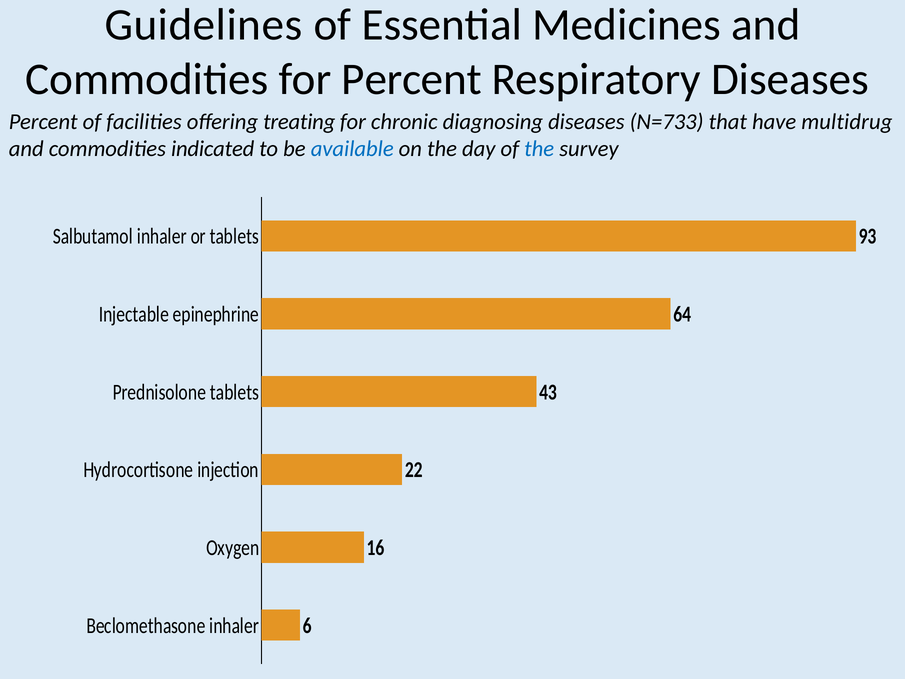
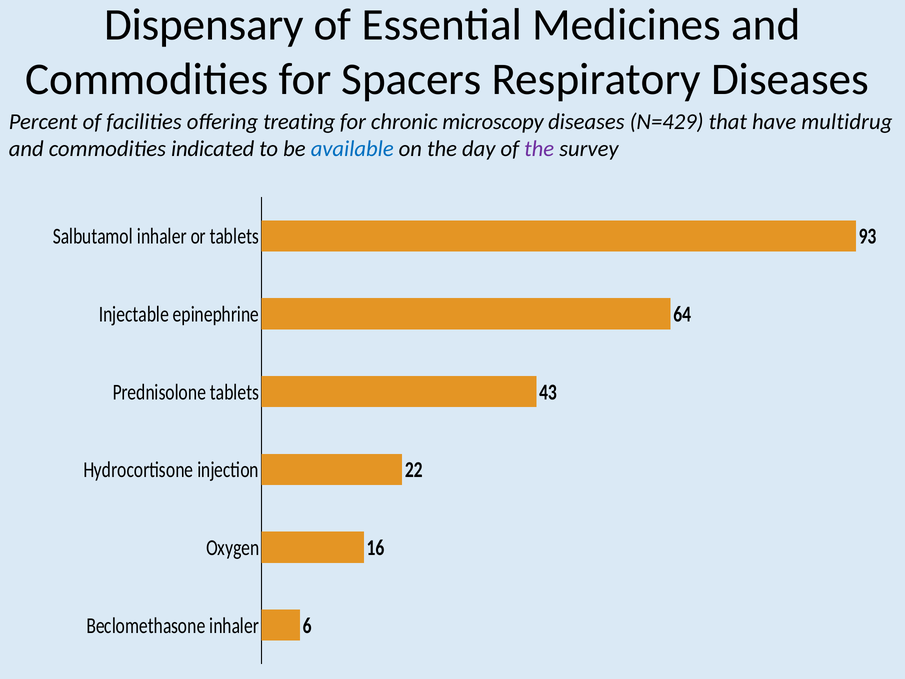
Guidelines: Guidelines -> Dispensary
for Percent: Percent -> Spacers
diagnosing: diagnosing -> microscopy
N=733: N=733 -> N=429
the at (539, 149) colour: blue -> purple
